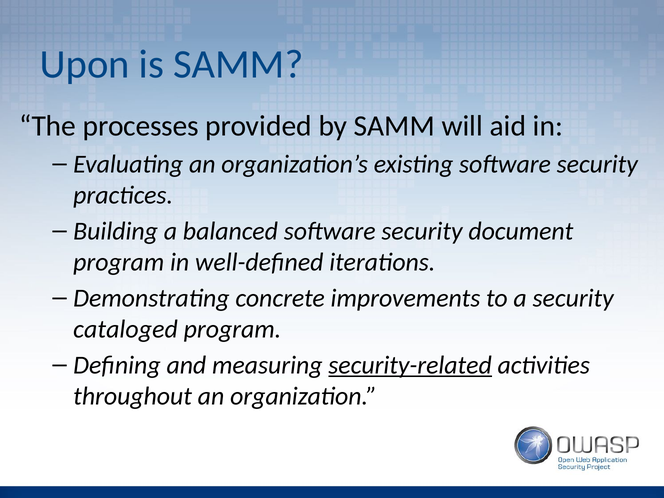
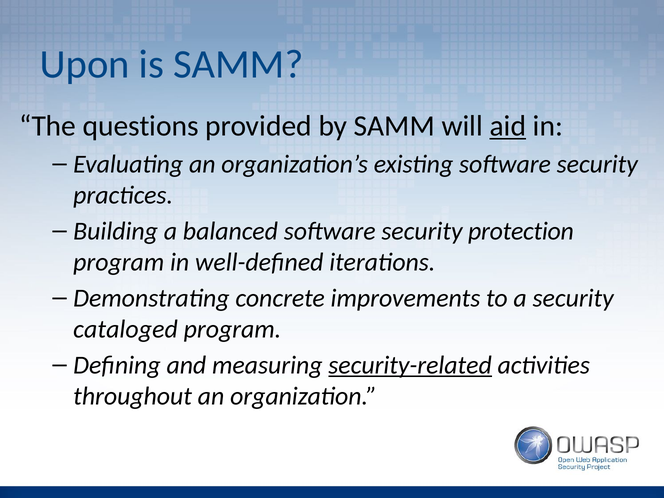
processes: processes -> questions
aid underline: none -> present
document: document -> protection
